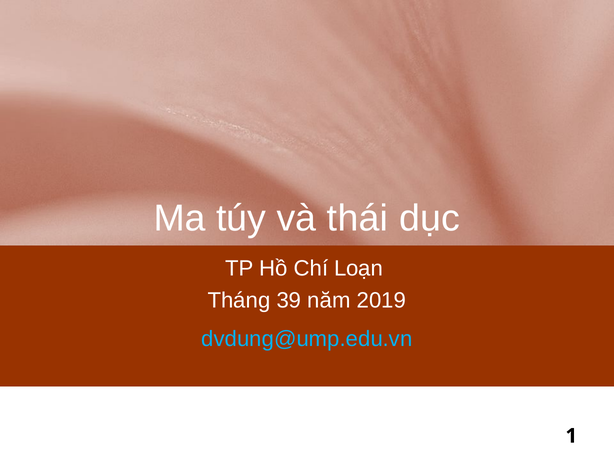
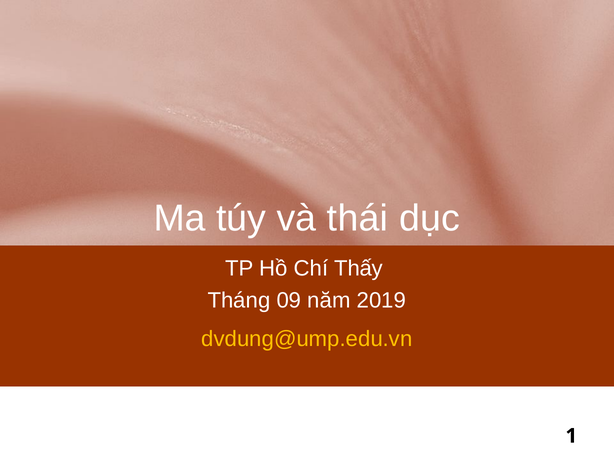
Loạn: Loạn -> Thấy
39: 39 -> 09
dvdung@ump.edu.vn colour: light blue -> yellow
